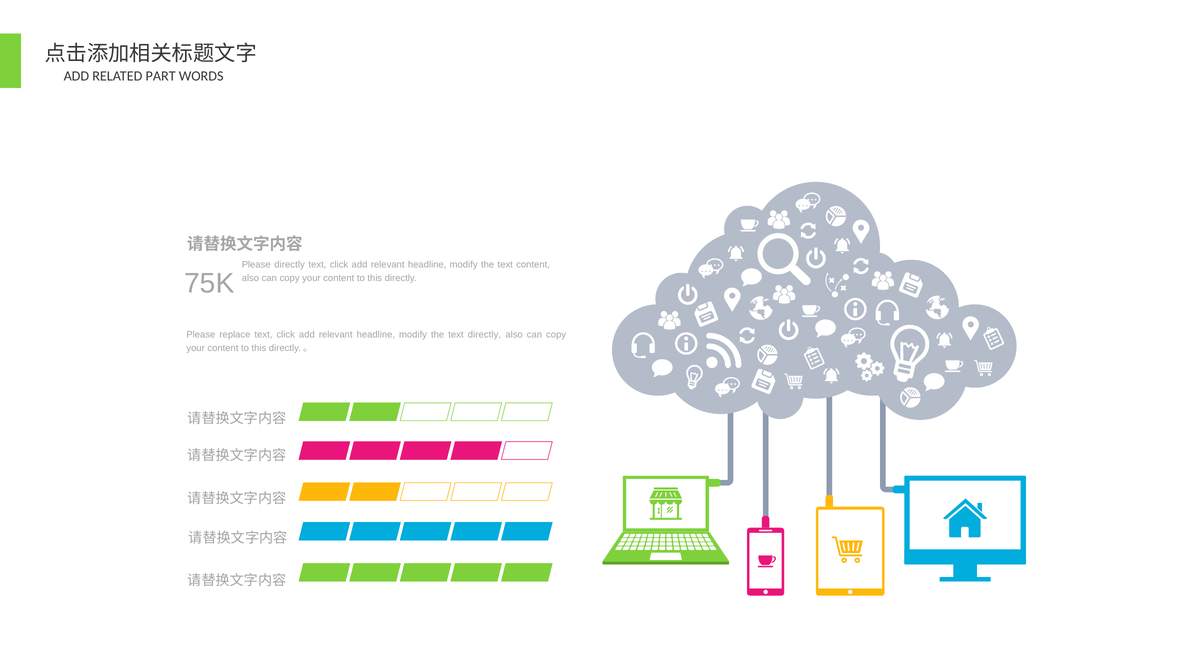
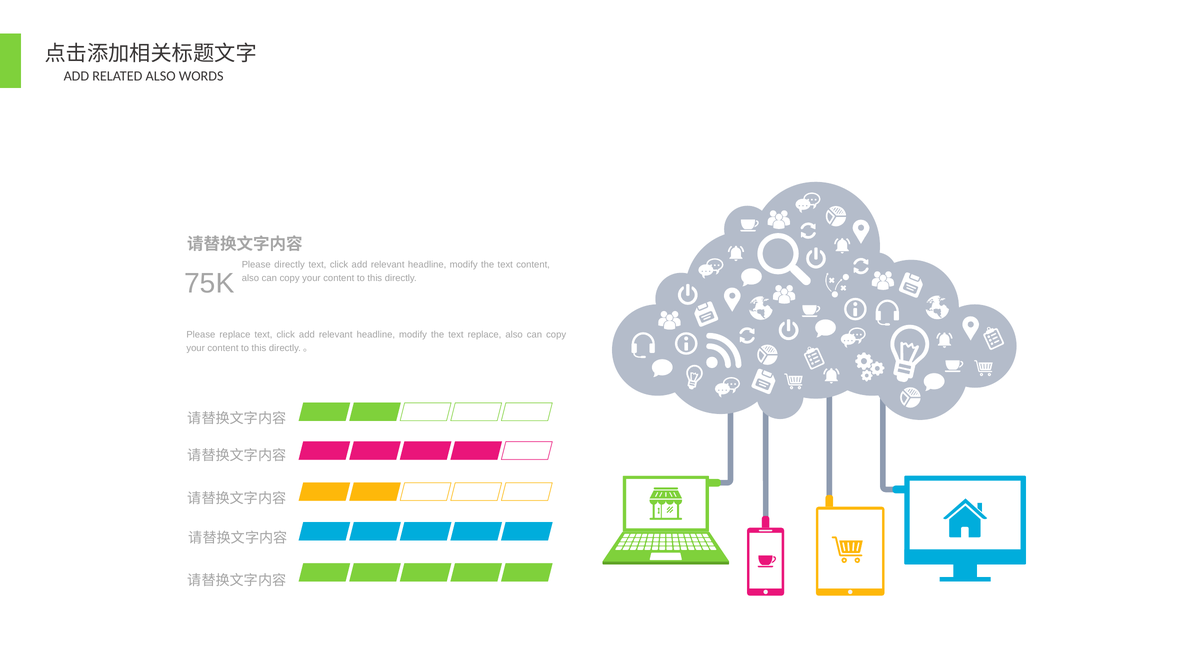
RELATED PART: PART -> ALSO
text directly: directly -> replace
